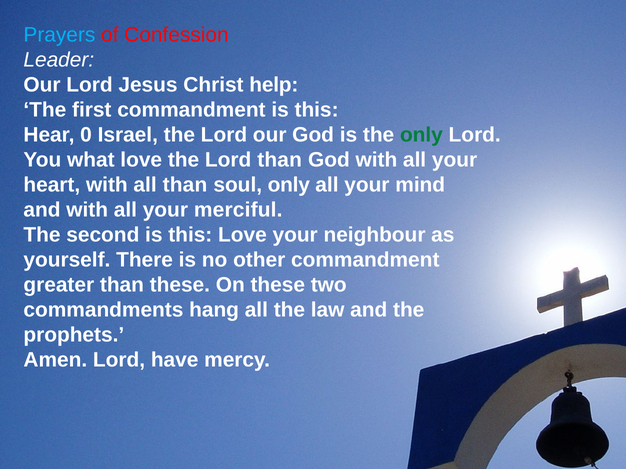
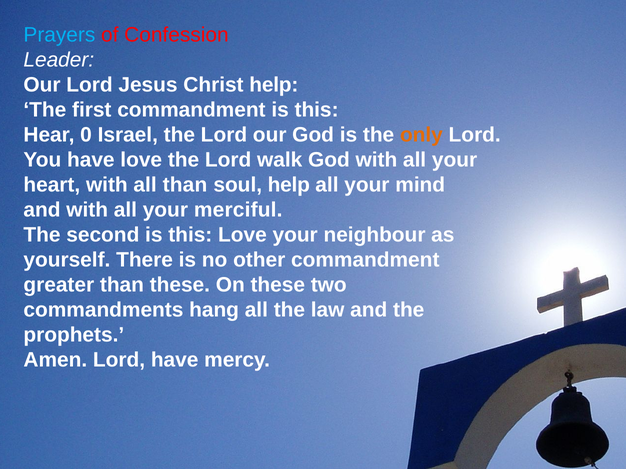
only at (421, 135) colour: green -> orange
You what: what -> have
Lord than: than -> walk
soul only: only -> help
